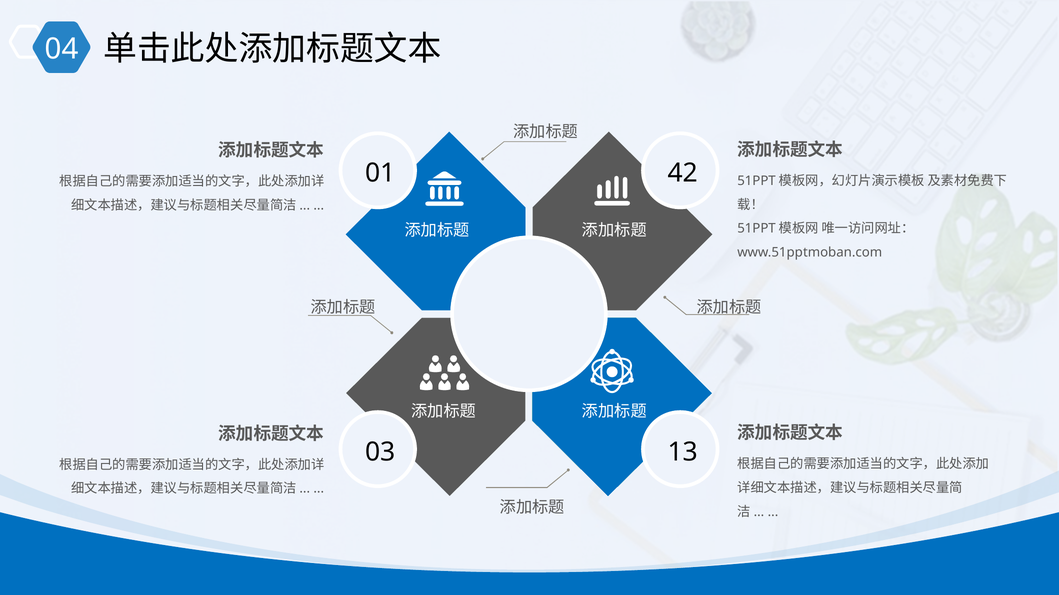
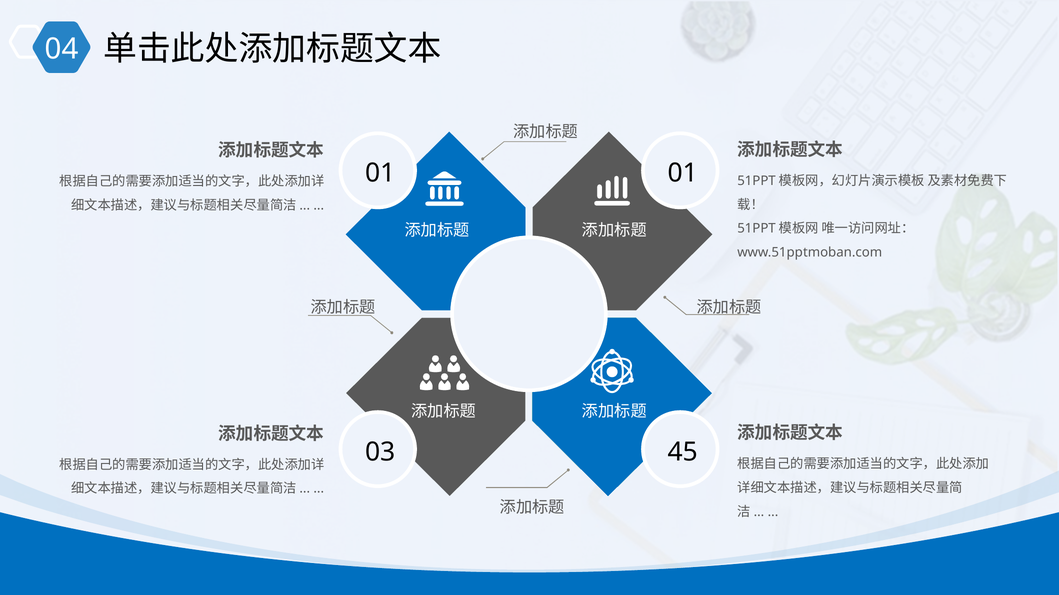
01 42: 42 -> 01
13: 13 -> 45
